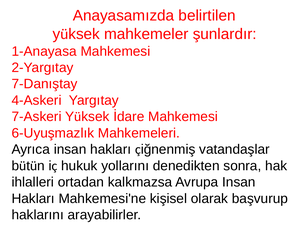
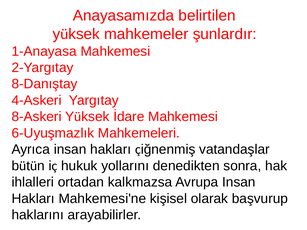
7-Danıştay: 7-Danıştay -> 8-Danıştay
7-Askeri: 7-Askeri -> 8-Askeri
